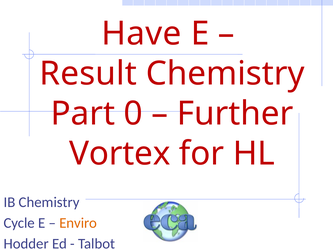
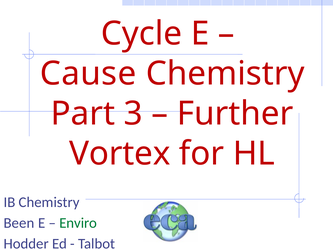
Have: Have -> Cycle
Result: Result -> Cause
0: 0 -> 3
Cycle: Cycle -> Been
Enviro colour: orange -> green
